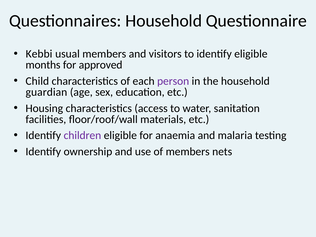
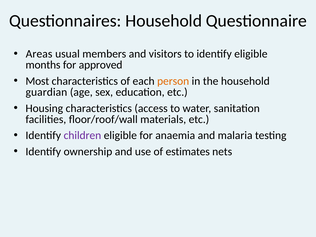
Kebbi: Kebbi -> Areas
Child: Child -> Most
person colour: purple -> orange
of members: members -> estimates
